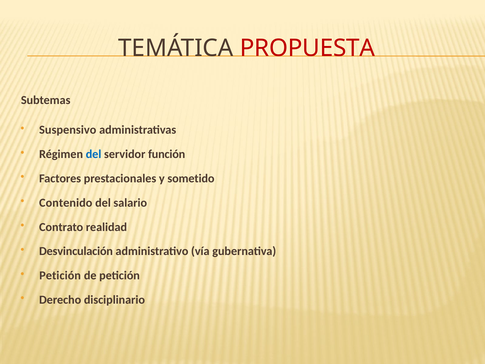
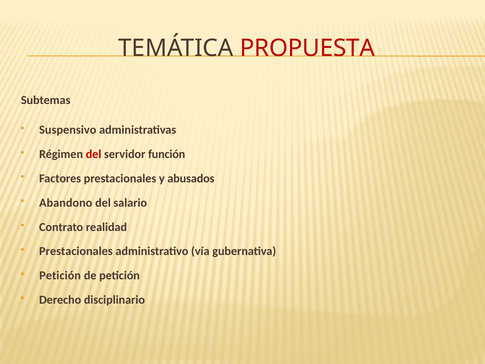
del at (94, 154) colour: blue -> red
sometido: sometido -> abusados
Contenido: Contenido -> Abandono
Desvinculación at (76, 251): Desvinculación -> Prestacionales
